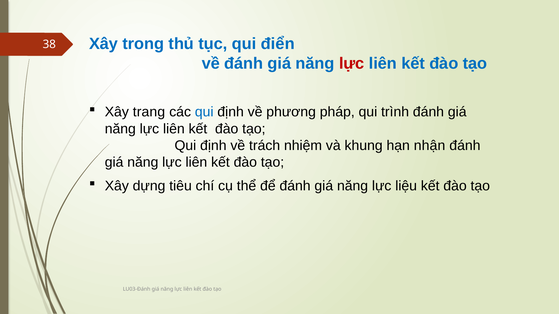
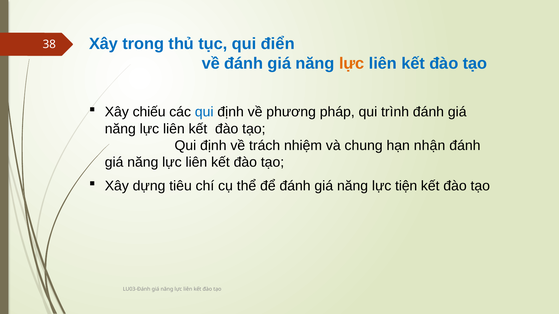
lực at (352, 63) colour: red -> orange
trang: trang -> chiếu
khung: khung -> chung
liệu: liệu -> tiện
